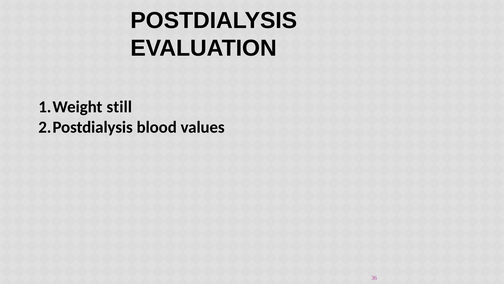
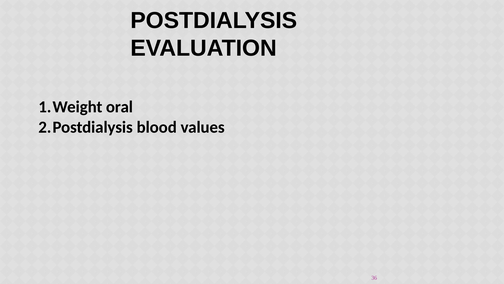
still: still -> oral
